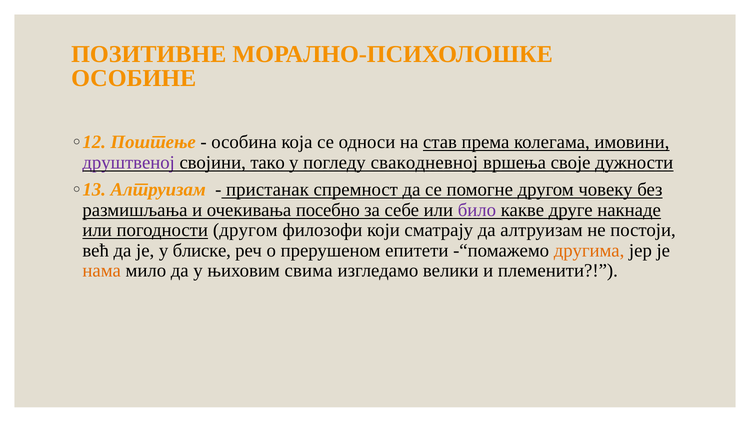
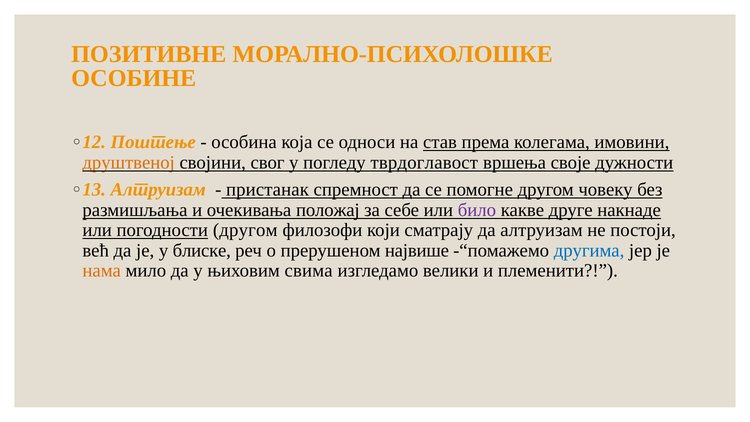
друштвеној colour: purple -> orange
тако: тако -> свог
свакодневној: свакодневној -> тврдоглавост
посебно: посебно -> положај
епитети: епитети -> нaјвишe
другима colour: orange -> blue
